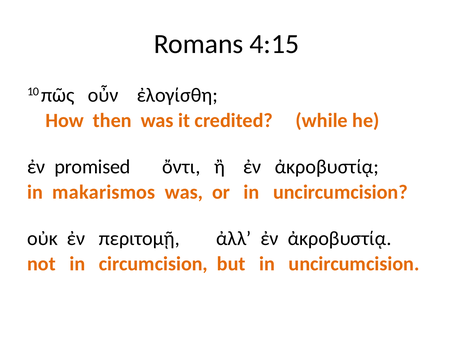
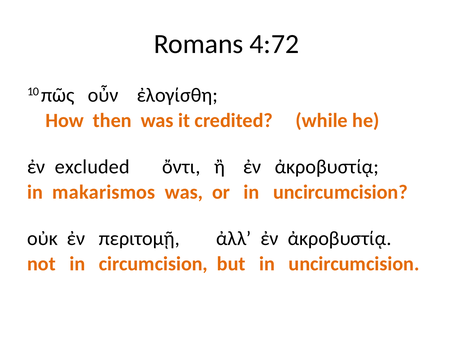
4:15: 4:15 -> 4:72
promised: promised -> excluded
